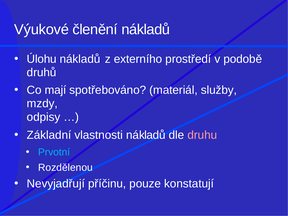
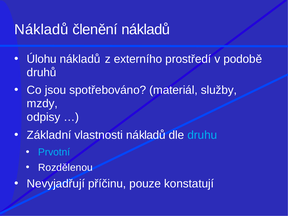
Výukové at (42, 30): Výukové -> Nákladů
mají: mají -> jsou
druhu colour: pink -> light blue
